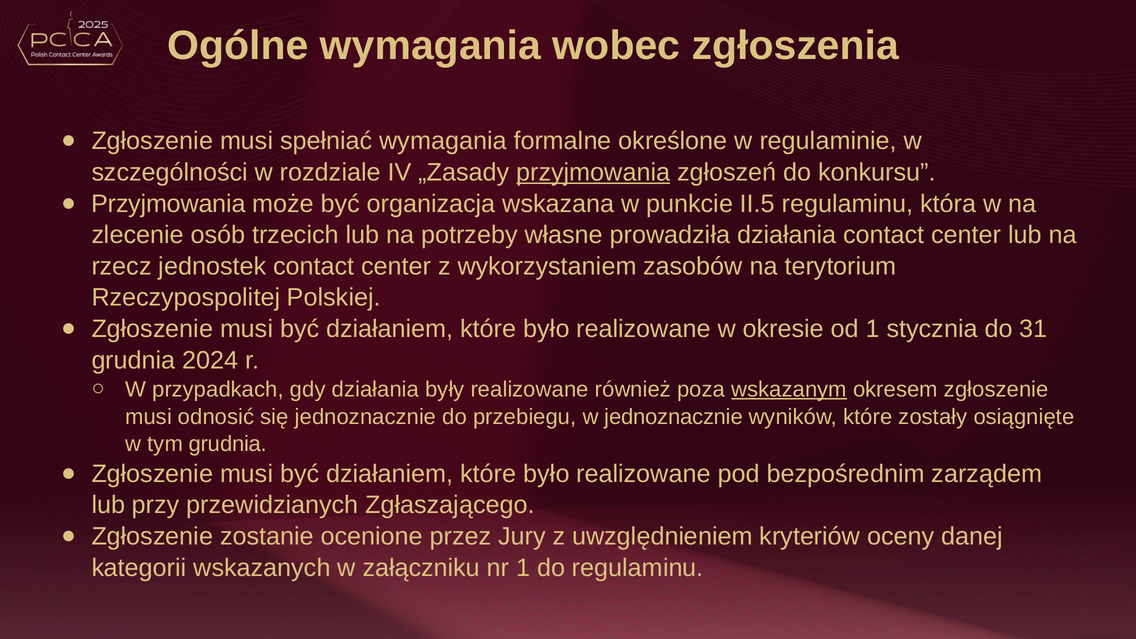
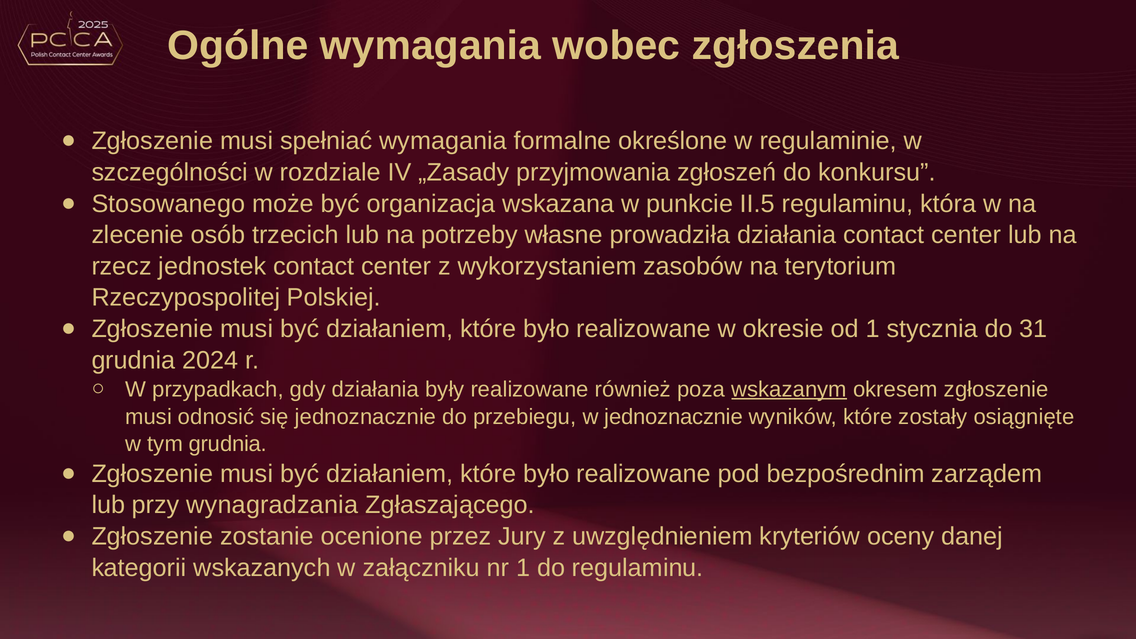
przyjmowania at (593, 172) underline: present -> none
Przyjmowania at (169, 204): Przyjmowania -> Stosowanego
przewidzianych: przewidzianych -> wynagradzania
